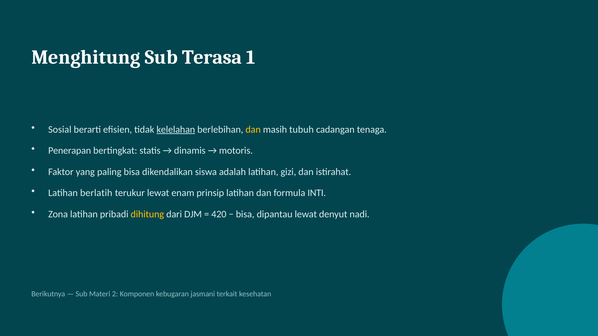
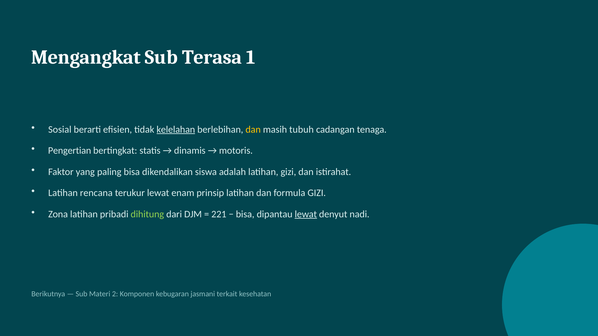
Menghitung: Menghitung -> Mengangkat
Penerapan: Penerapan -> Pengertian
berlatih: berlatih -> rencana
formula INTI: INTI -> GIZI
dihitung colour: yellow -> light green
420: 420 -> 221
lewat at (306, 214) underline: none -> present
